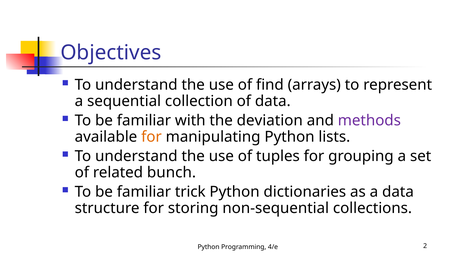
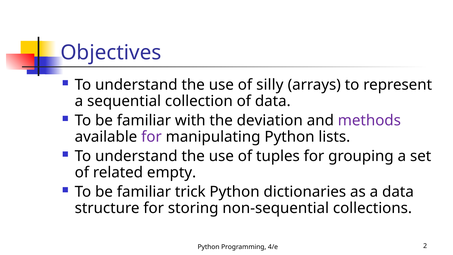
find: find -> silly
for at (151, 137) colour: orange -> purple
bunch: bunch -> empty
